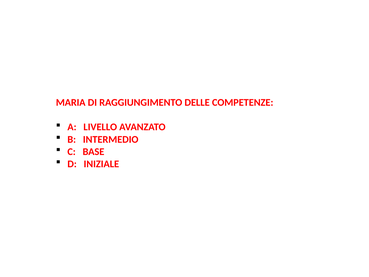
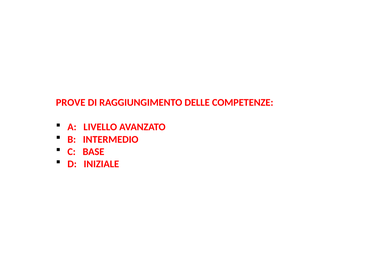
MARIA: MARIA -> PROVE
